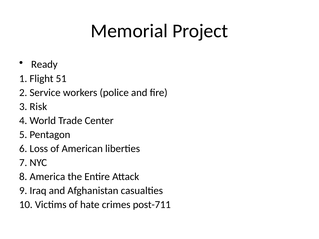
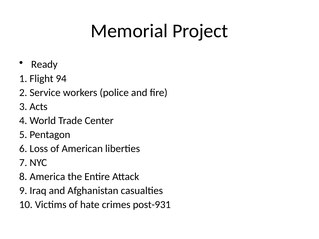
51: 51 -> 94
Risk: Risk -> Acts
post-711: post-711 -> post-931
